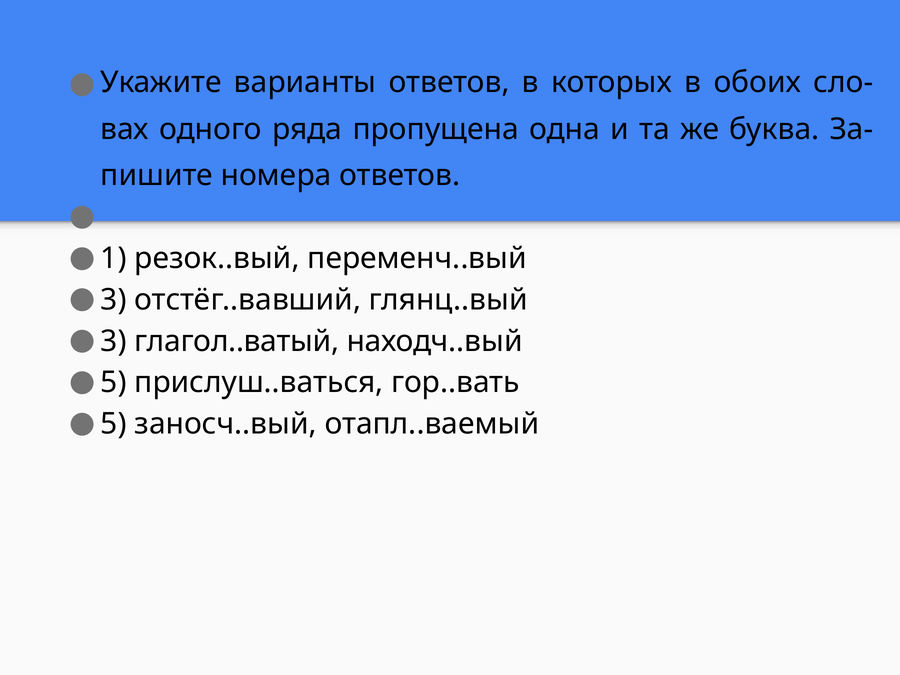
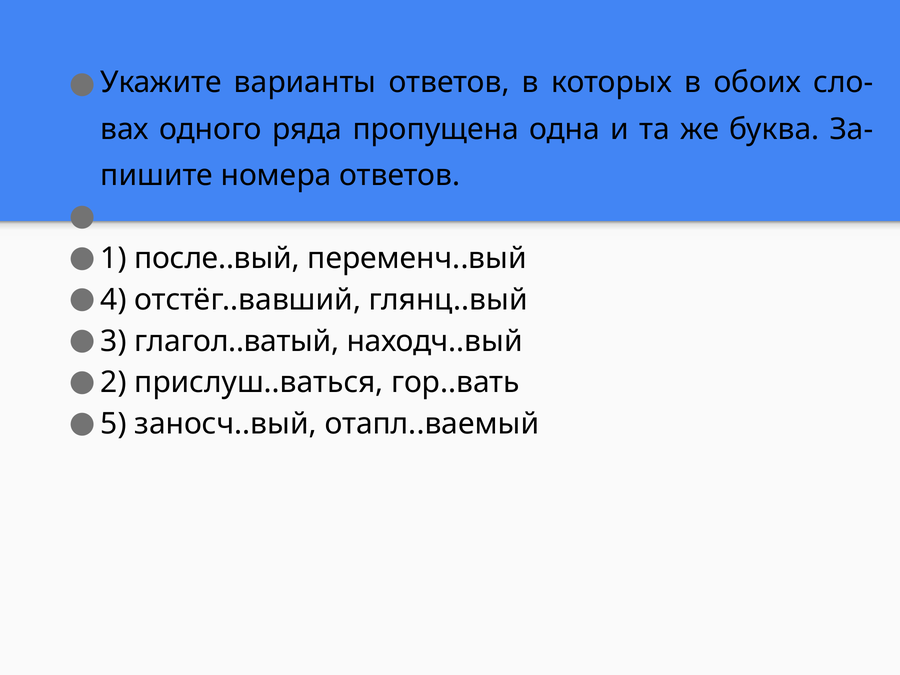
резок..вый: резок..вый -> после..вый
3 at (114, 300): 3 -> 4
5 at (114, 383): 5 -> 2
